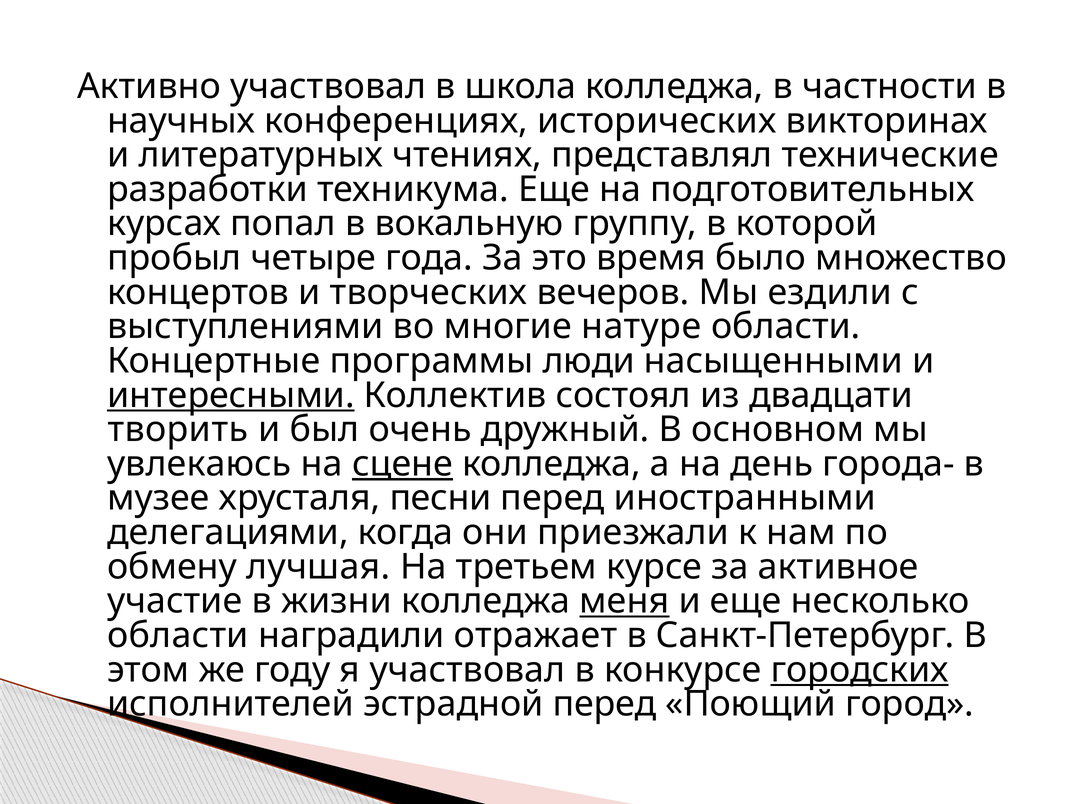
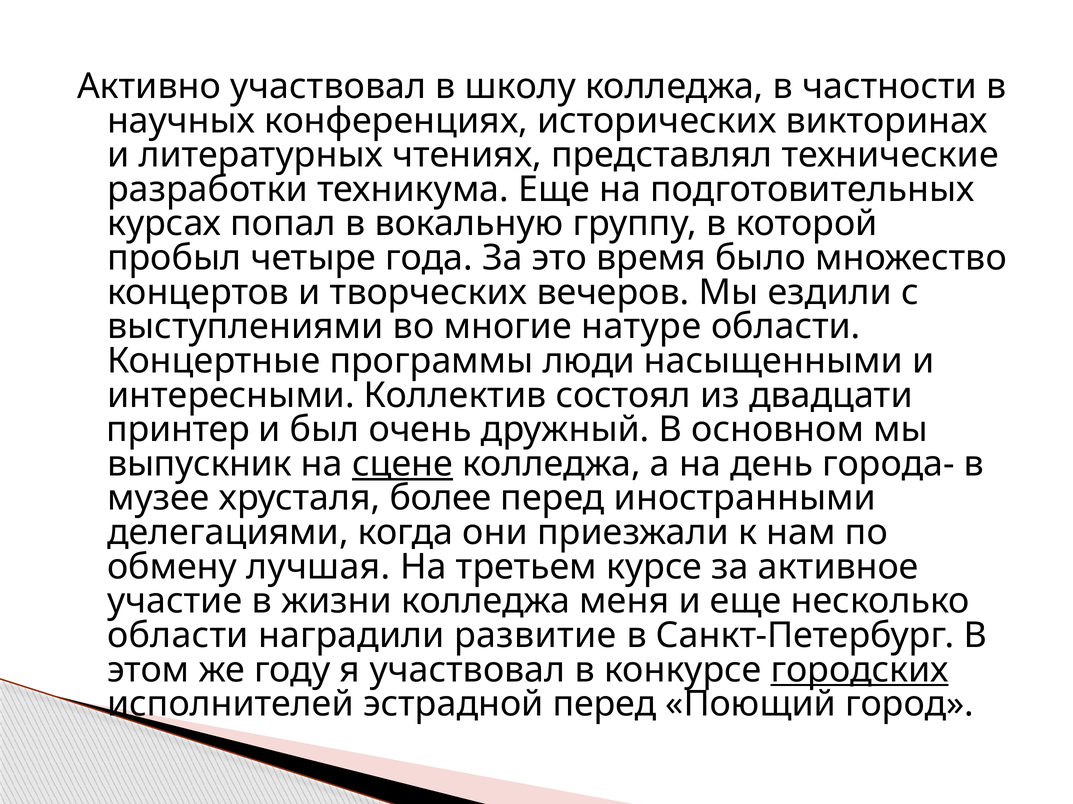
школа: школа -> школу
интересными underline: present -> none
творить: творить -> принтер
увлекаюсь: увлекаюсь -> выпускник
песни: песни -> более
меня underline: present -> none
отражает: отражает -> развитие
